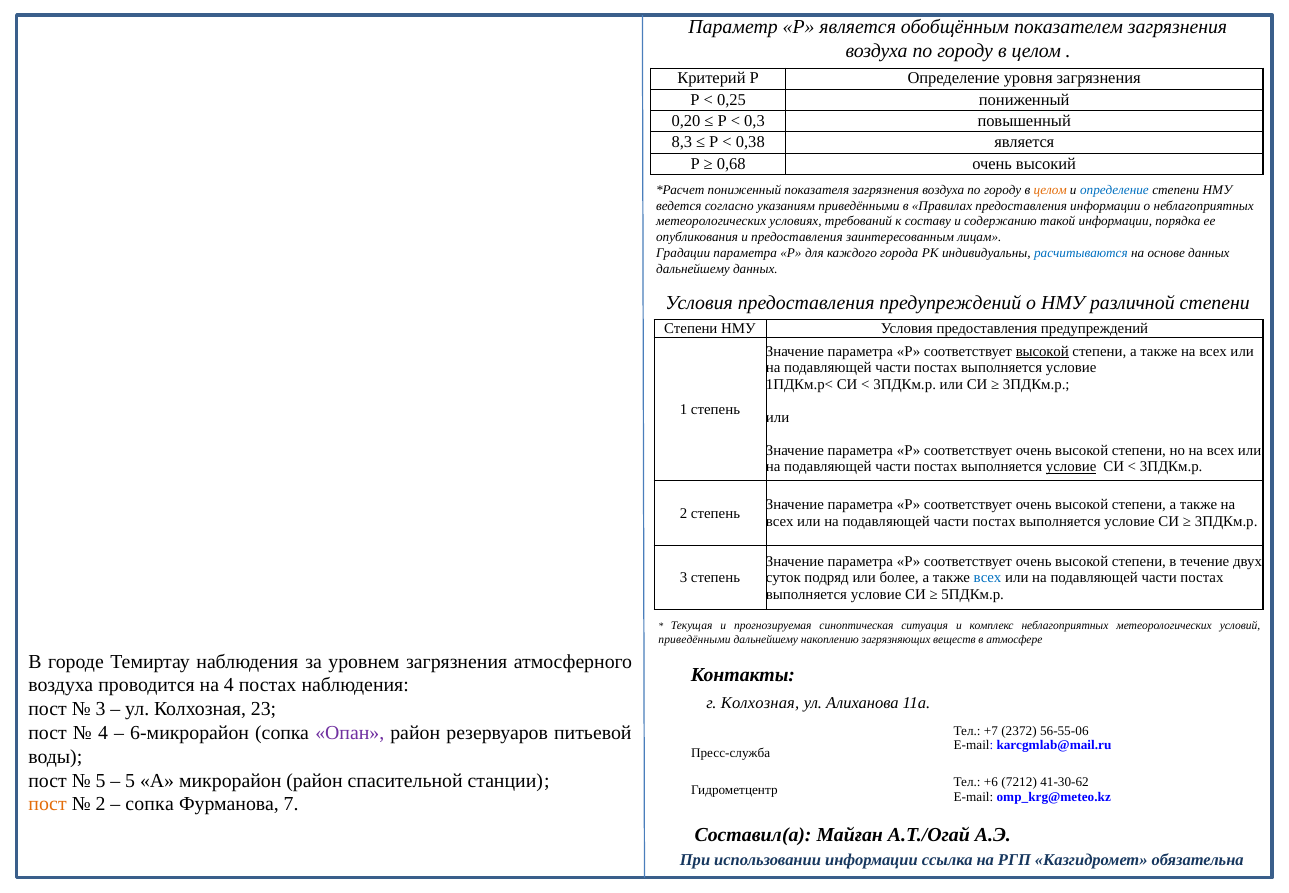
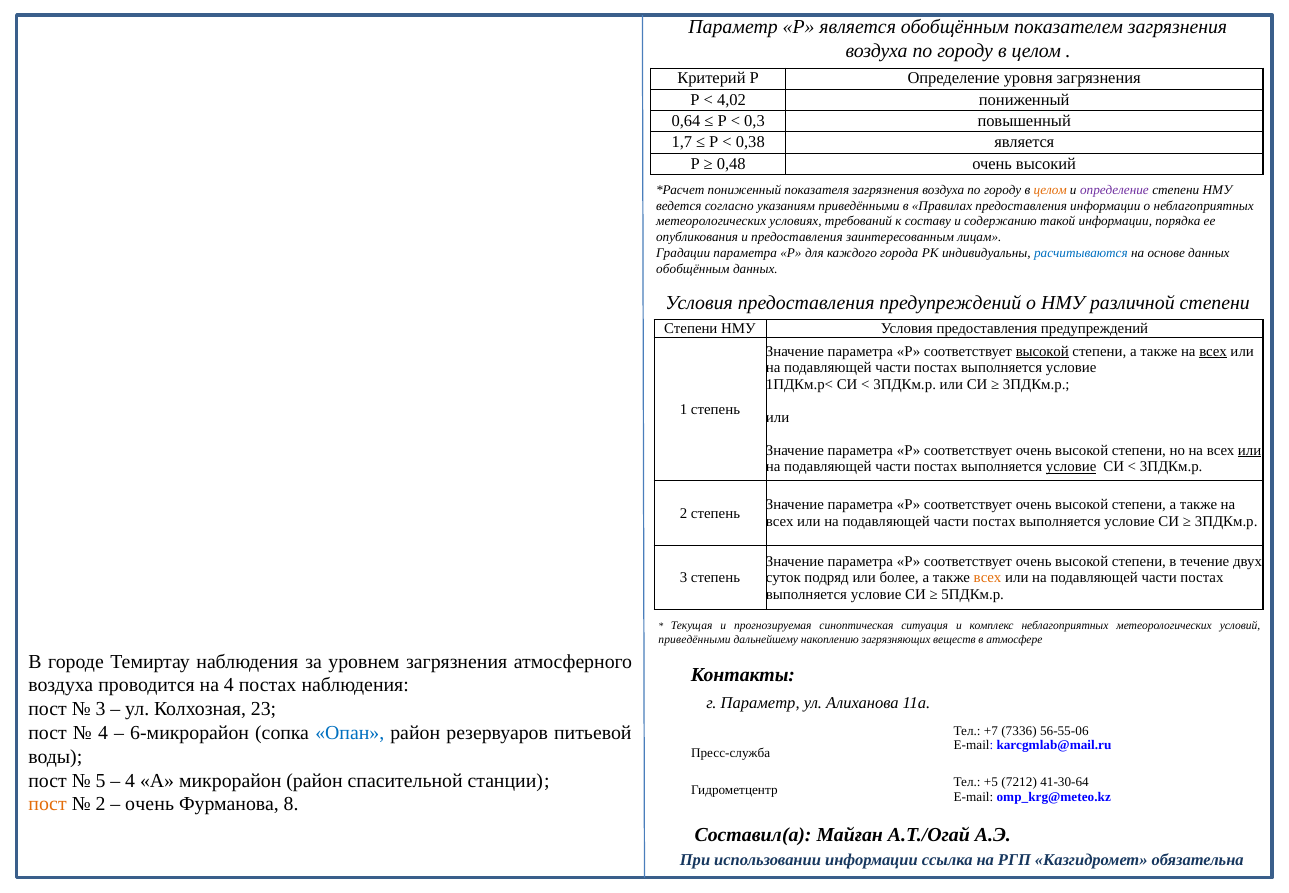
0,25: 0,25 -> 4,02
0,20: 0,20 -> 0,64
8,3: 8,3 -> 1,7
0,68: 0,68 -> 0,48
определение at (1114, 190) colour: blue -> purple
дальнейшему at (693, 269): дальнейшему -> обобщённым
всех at (1213, 351) underline: none -> present
или at (1250, 450) underline: none -> present
всех at (988, 577) colour: blue -> orange
г Колхозная: Колхозная -> Параметр
Опан colour: purple -> blue
2372: 2372 -> 7336
5 at (130, 780): 5 -> 4
+6: +6 -> +5
41-30-62: 41-30-62 -> 41-30-64
сопка at (150, 804): сопка -> очень
7: 7 -> 8
